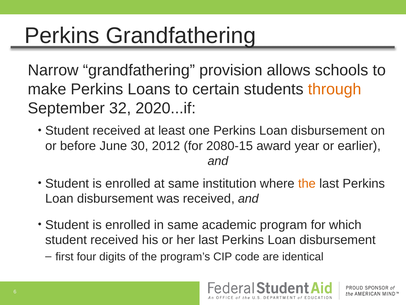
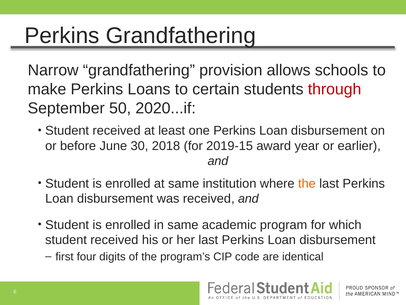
through colour: orange -> red
32: 32 -> 50
2012: 2012 -> 2018
2080-15: 2080-15 -> 2019-15
